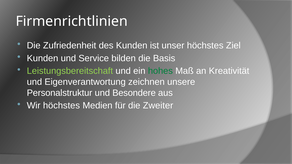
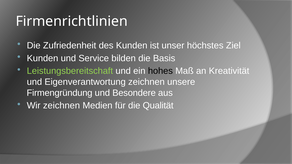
hohes colour: green -> black
Personalstruktur: Personalstruktur -> Firmengründung
Wir höchstes: höchstes -> zeichnen
Zweiter: Zweiter -> Qualität
